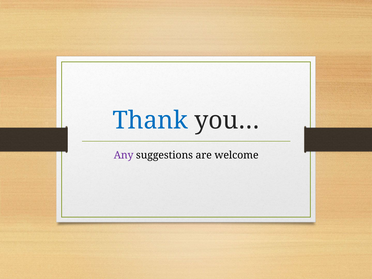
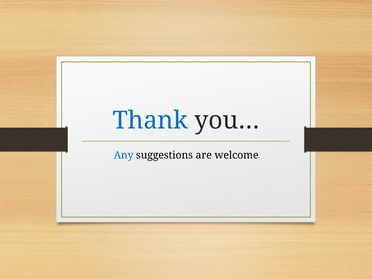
Any colour: purple -> blue
